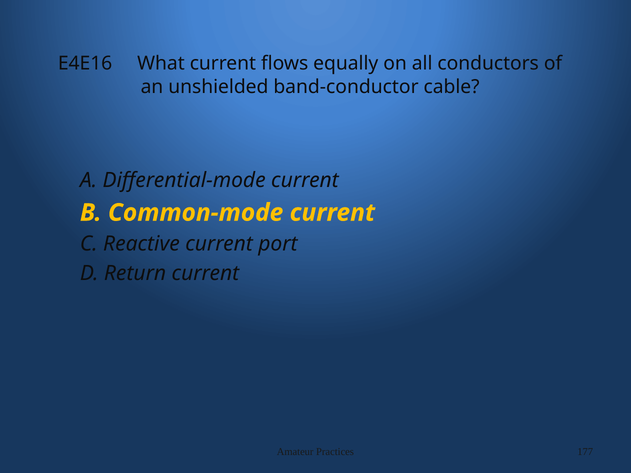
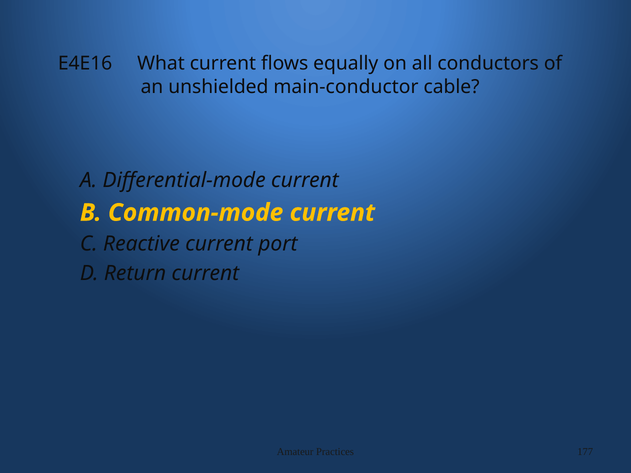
band-conductor: band-conductor -> main-conductor
